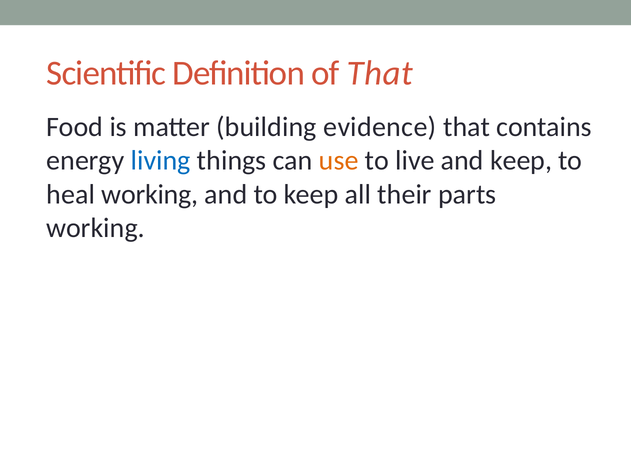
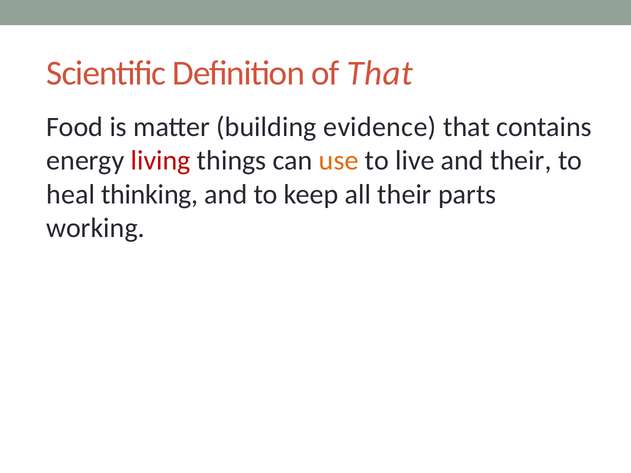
living colour: blue -> red
and keep: keep -> their
heal working: working -> thinking
